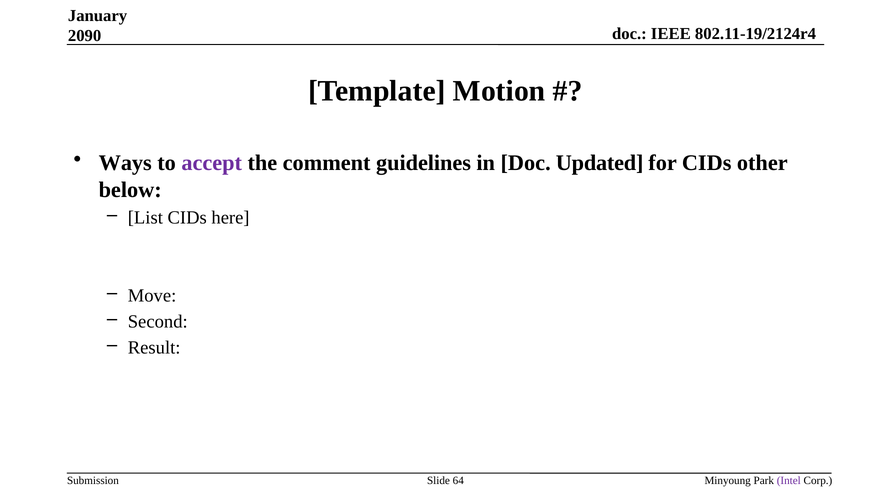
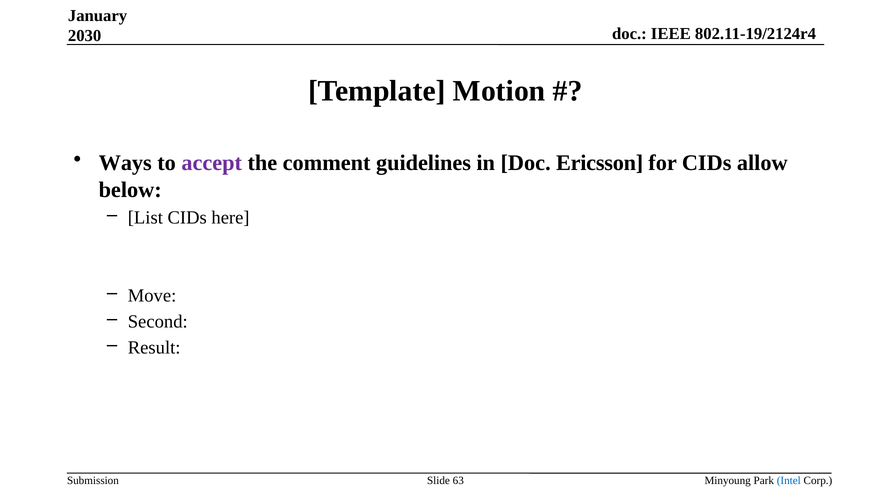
2090: 2090 -> 2030
Updated: Updated -> Ericsson
other: other -> allow
64: 64 -> 63
Intel colour: purple -> blue
